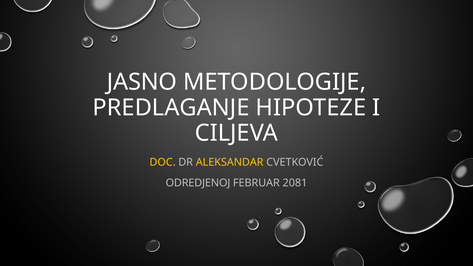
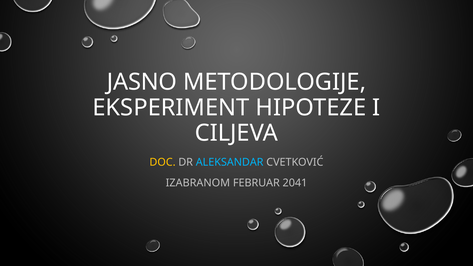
PREDLAGANJE: PREDLAGANJE -> EKSPERIMENT
ALEKSANDAR colour: yellow -> light blue
ODREDJENOJ: ODREDJENOJ -> IZABRANOM
2081: 2081 -> 2041
